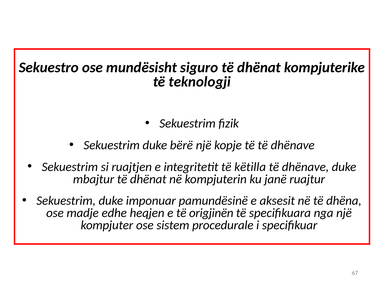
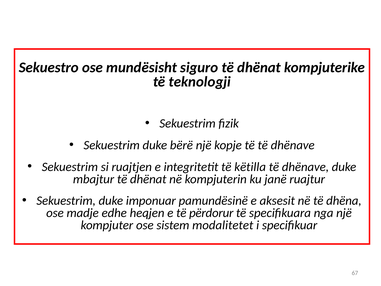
origjinën: origjinën -> përdorur
procedurale: procedurale -> modalitetet
